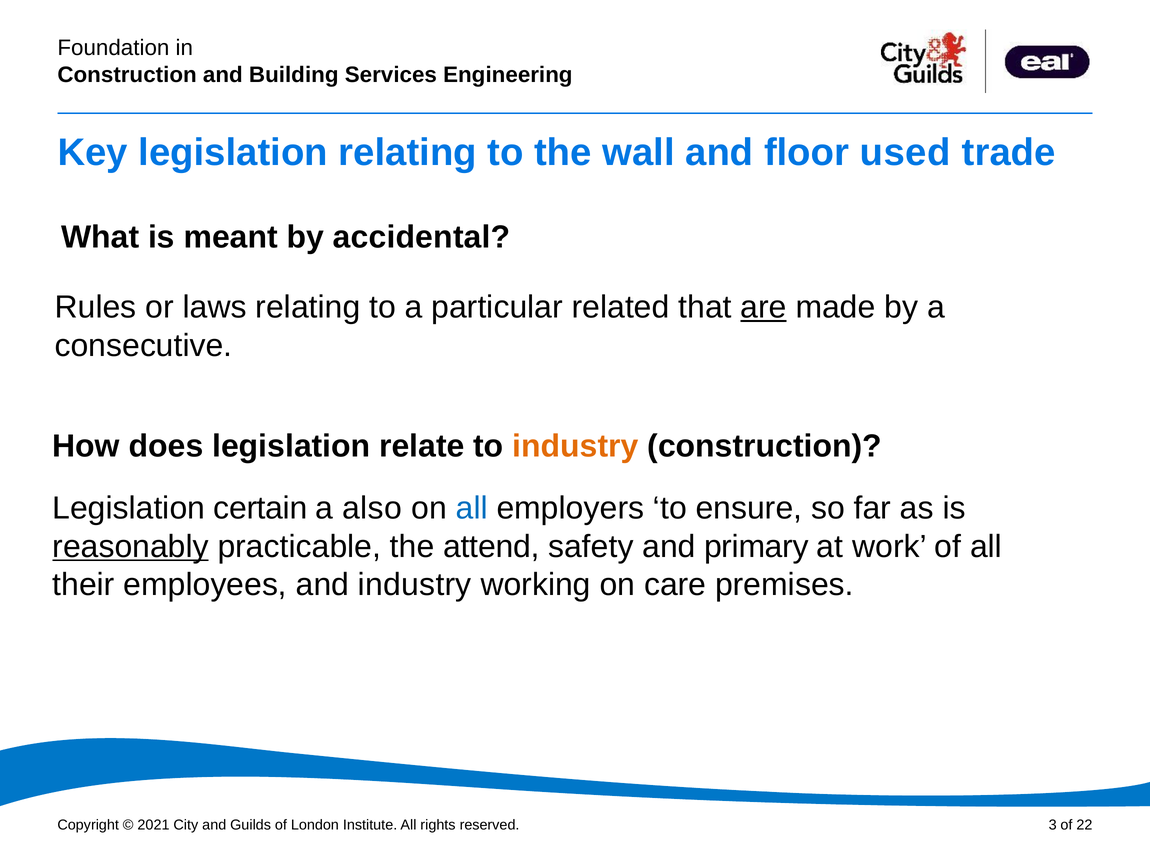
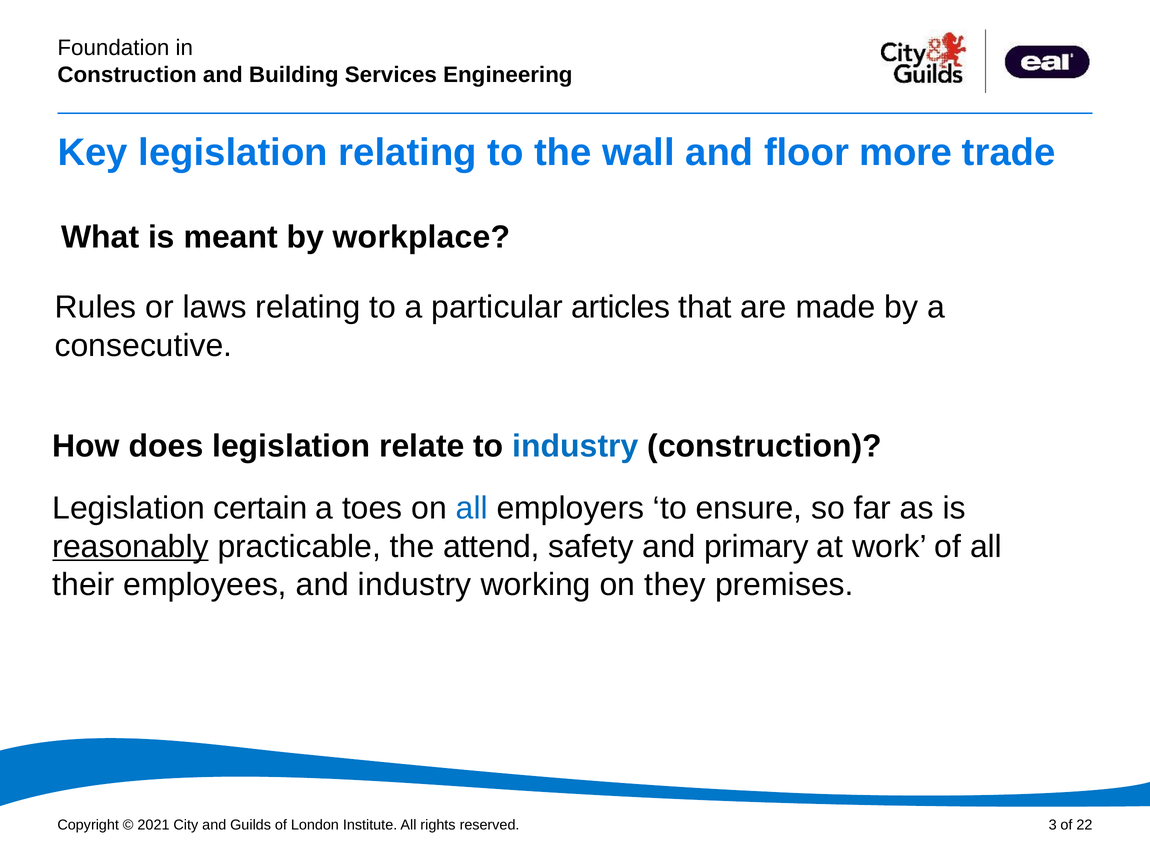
used: used -> more
accidental: accidental -> workplace
related: related -> articles
are underline: present -> none
industry at (576, 446) colour: orange -> blue
also: also -> toes
care: care -> they
